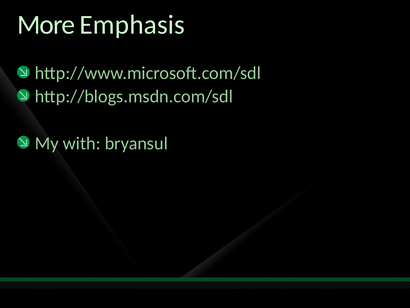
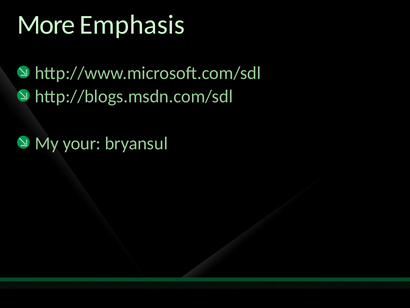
with: with -> your
